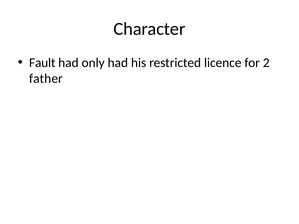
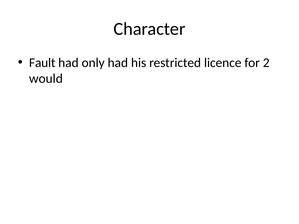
father: father -> would
